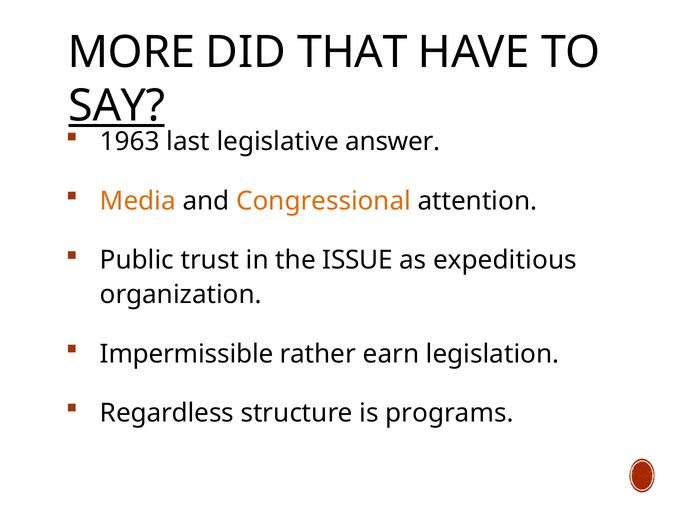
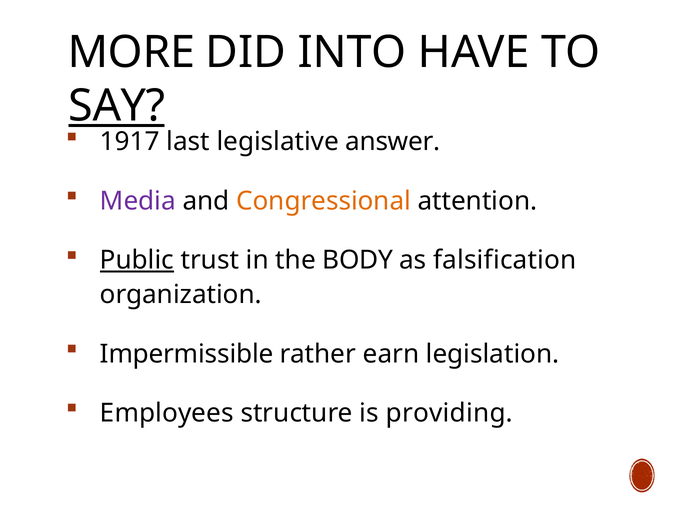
THAT: THAT -> INTO
1963: 1963 -> 1917
Media colour: orange -> purple
Public underline: none -> present
ISSUE: ISSUE -> BODY
expeditious: expeditious -> falsification
Regardless: Regardless -> Employees
programs: programs -> providing
